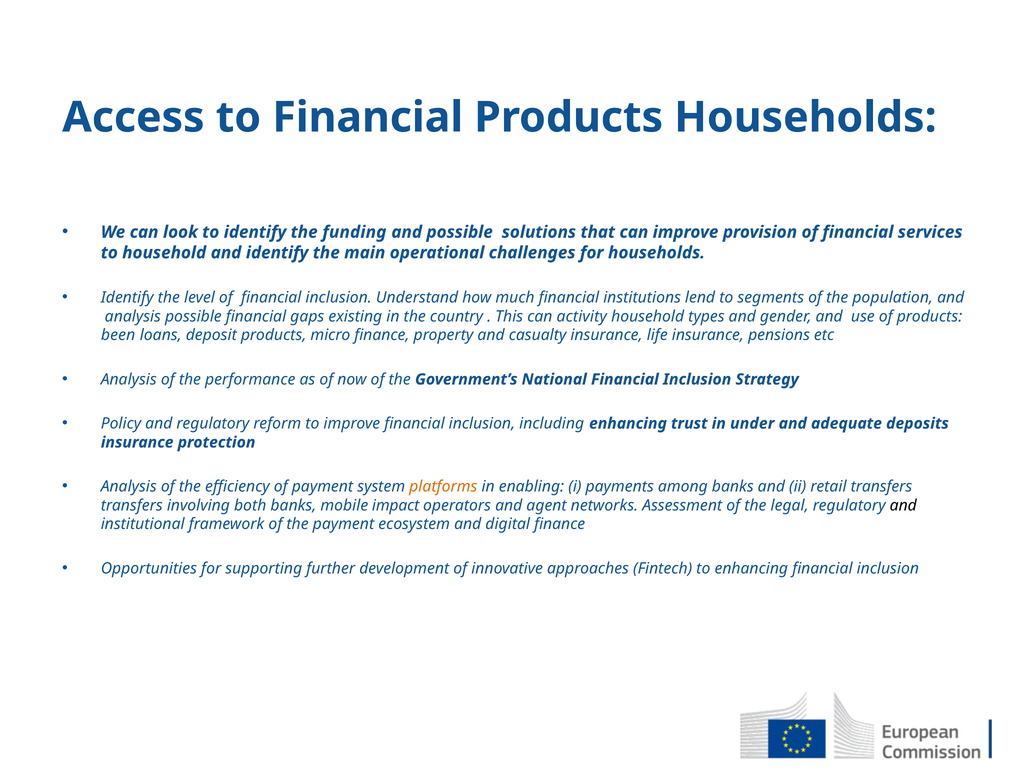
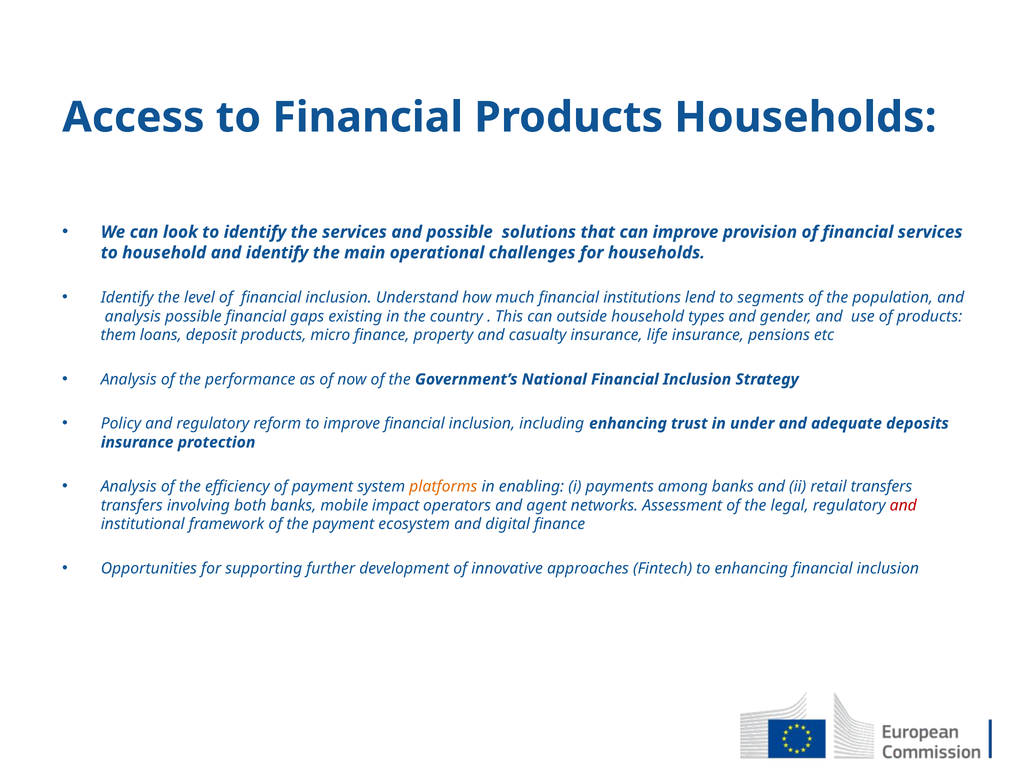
the funding: funding -> services
activity: activity -> outside
been: been -> them
and at (903, 505) colour: black -> red
